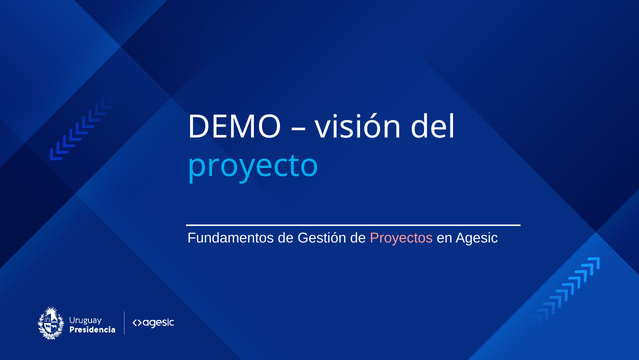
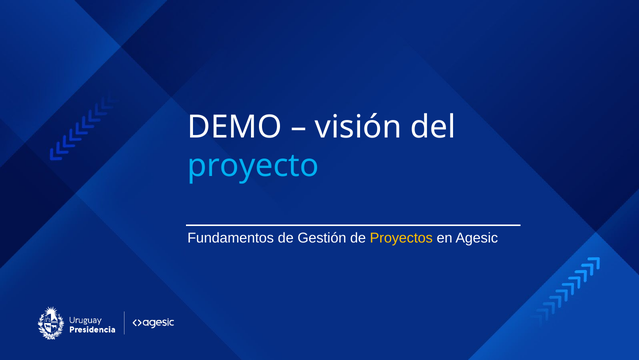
Proyectos colour: pink -> yellow
